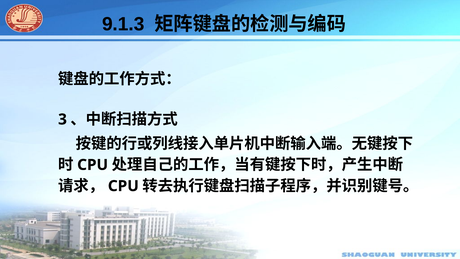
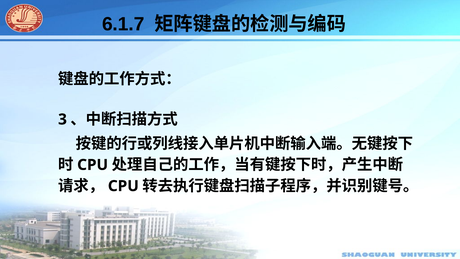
9.1.3: 9.1.3 -> 6.1.7
